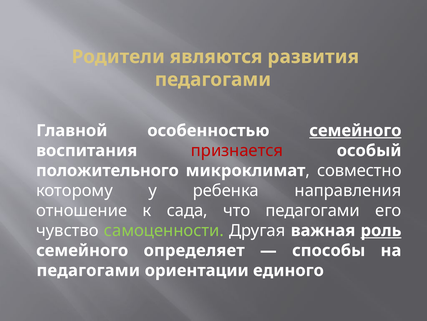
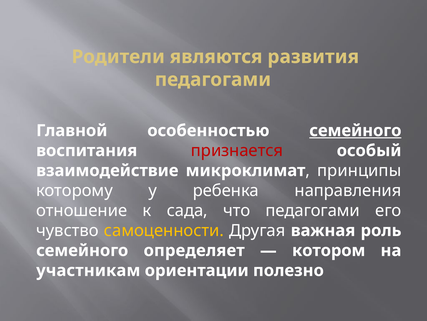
положительного: положительного -> взаимодействие
совместно: совместно -> принципы
самоценности colour: light green -> yellow
роль underline: present -> none
способы: способы -> котором
педагогами at (88, 270): педагогами -> участникам
единого: единого -> полезно
